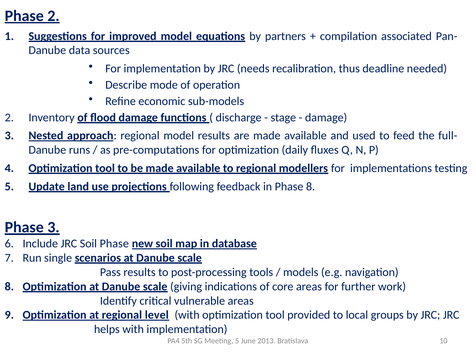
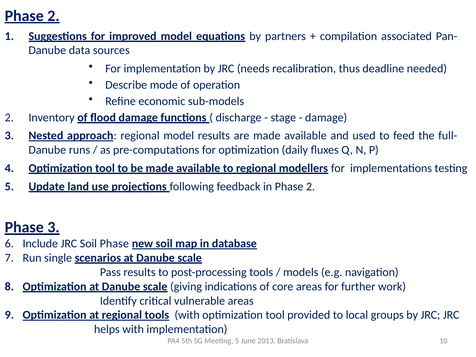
in Phase 8: 8 -> 2
regional level: level -> tools
